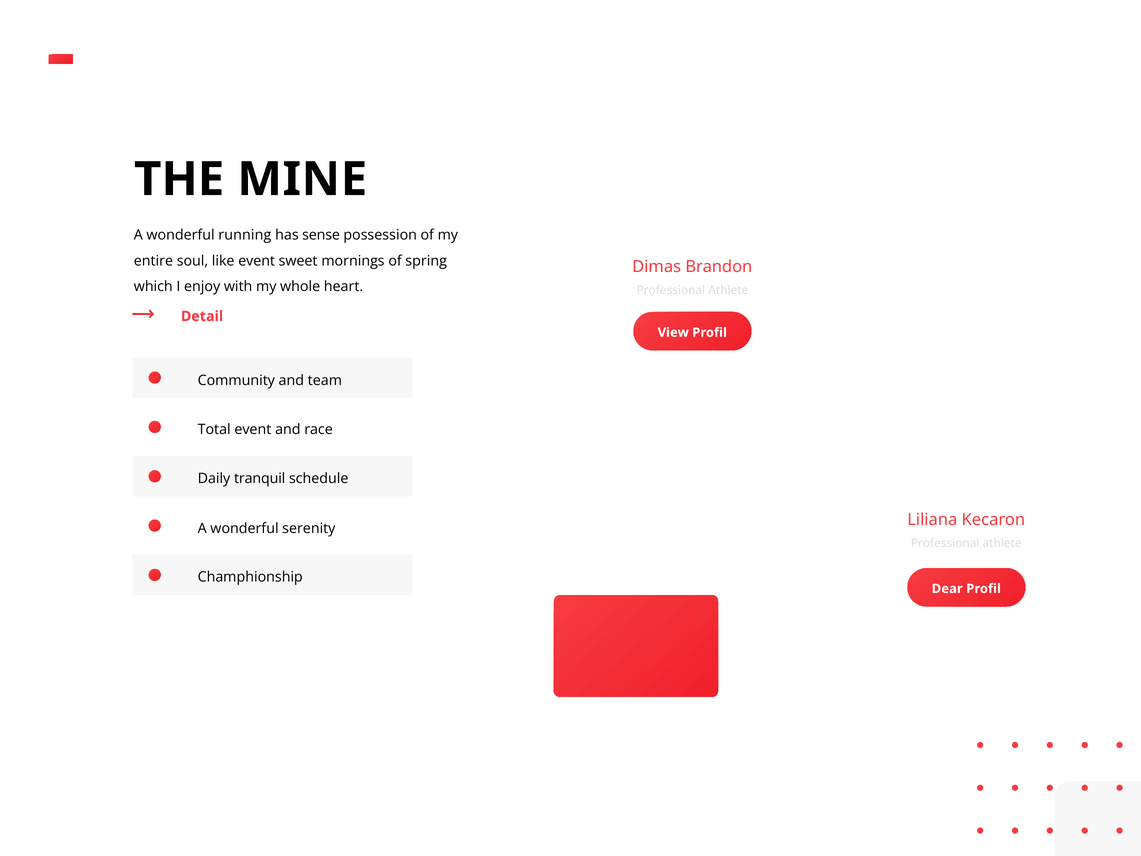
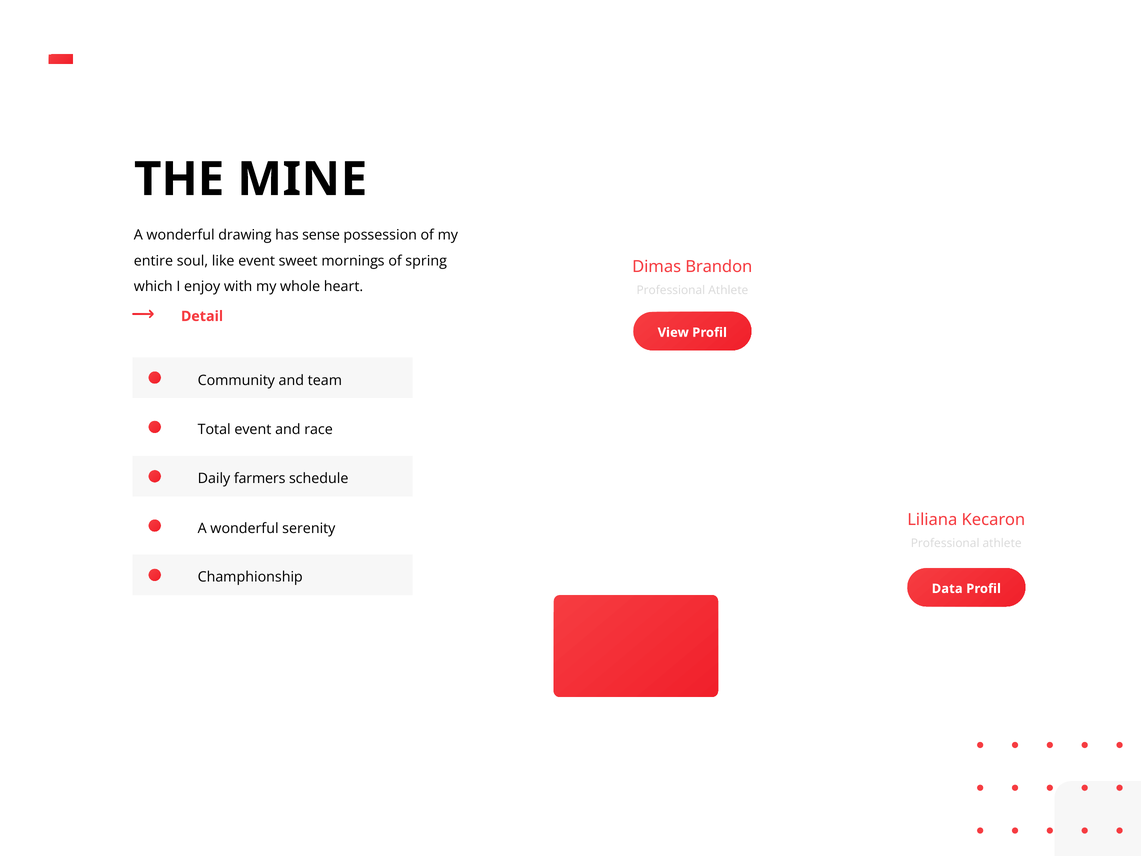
running: running -> drawing
tranquil: tranquil -> farmers
Dear: Dear -> Data
